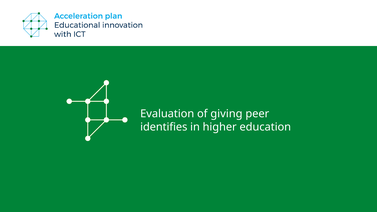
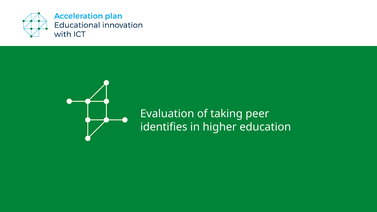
giving: giving -> taking
